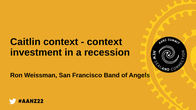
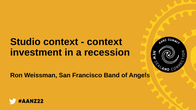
Caitlin: Caitlin -> Studio
